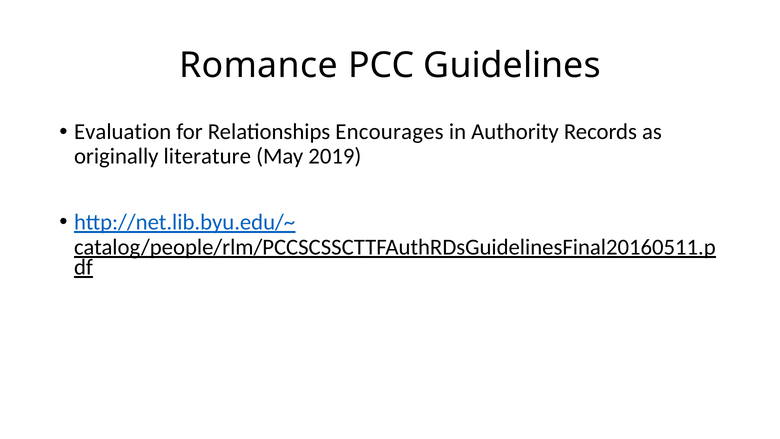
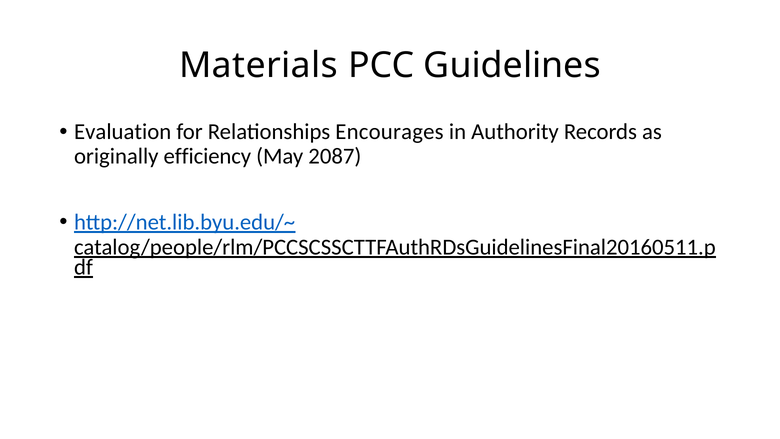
Romance: Romance -> Materials
literature: literature -> efficiency
2019: 2019 -> 2087
